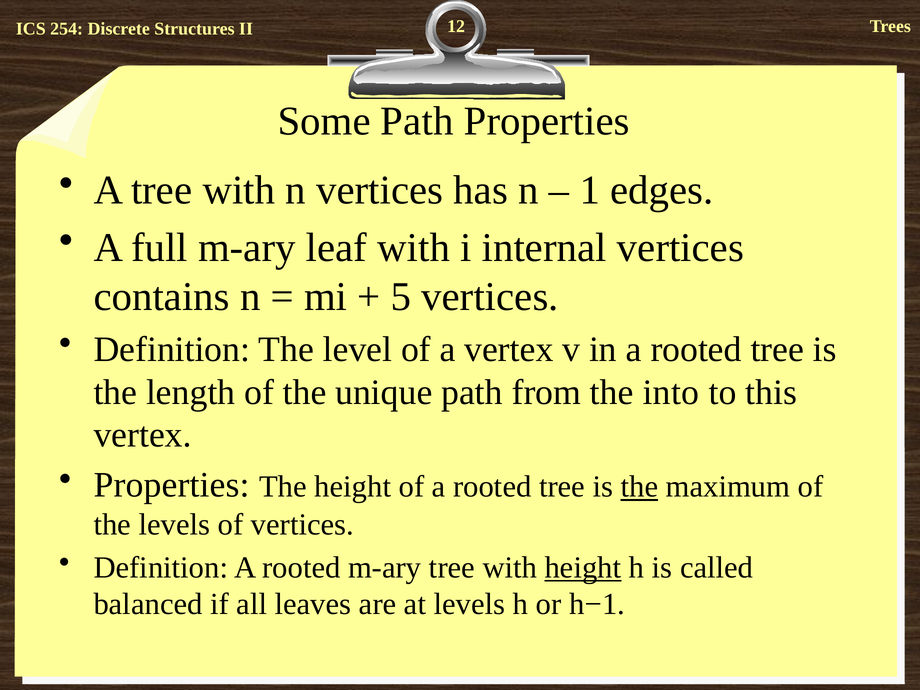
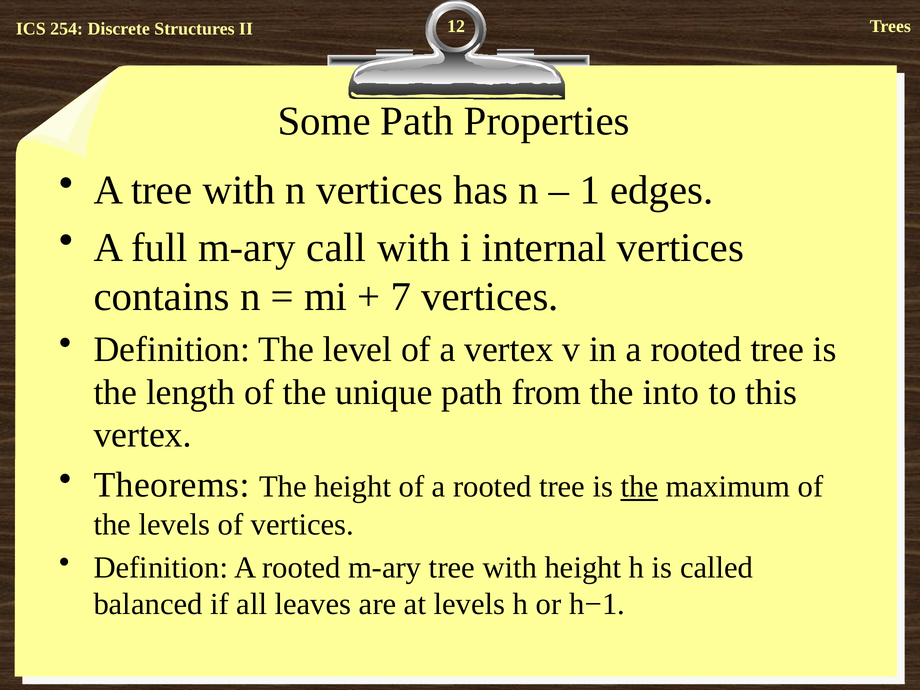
leaf: leaf -> call
5: 5 -> 7
Properties at (172, 485): Properties -> Theorems
height at (583, 568) underline: present -> none
